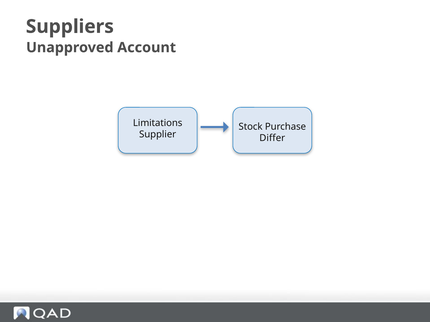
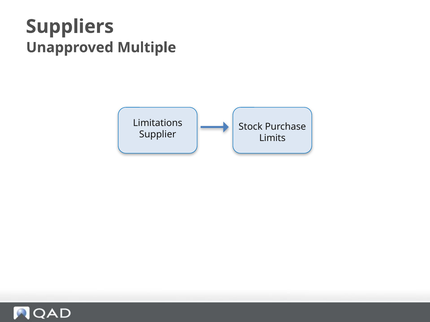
Account: Account -> Multiple
Differ: Differ -> Limits
